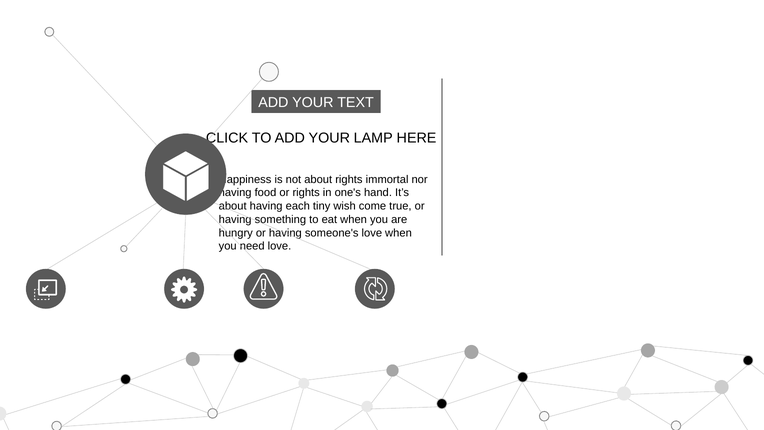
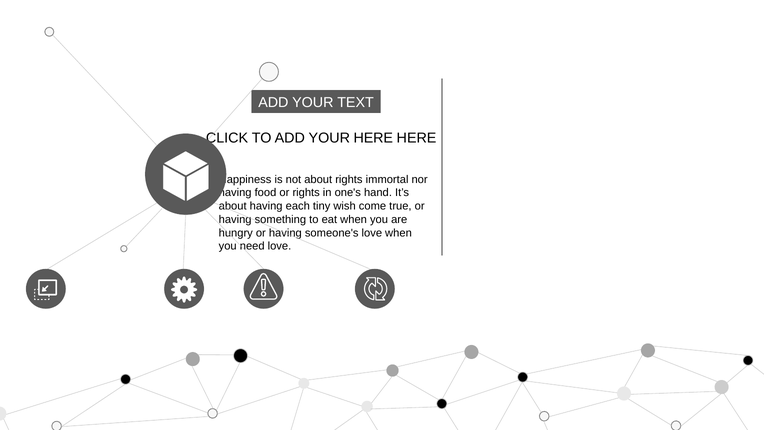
YOUR LAMP: LAMP -> HERE
